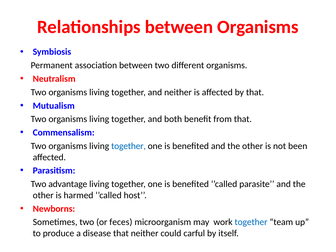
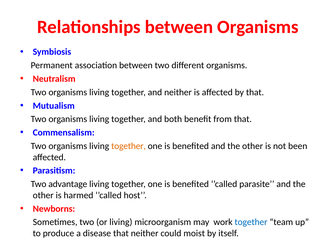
together at (129, 146) colour: blue -> orange
or feces: feces -> living
carful: carful -> moist
